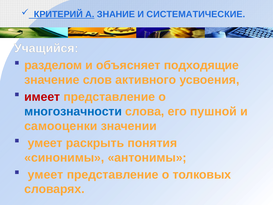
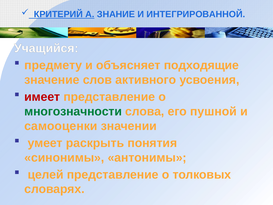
СИСТЕМАТИЧЕСКИЕ: СИСТЕМАТИЧЕСКИЕ -> ИНТЕГРИРОВАННОЙ
разделом: разделом -> предмету
многозначности colour: blue -> green
умеет at (46, 174): умеет -> целей
